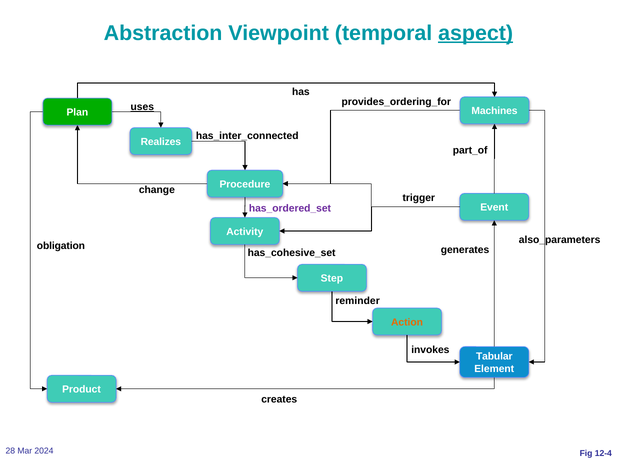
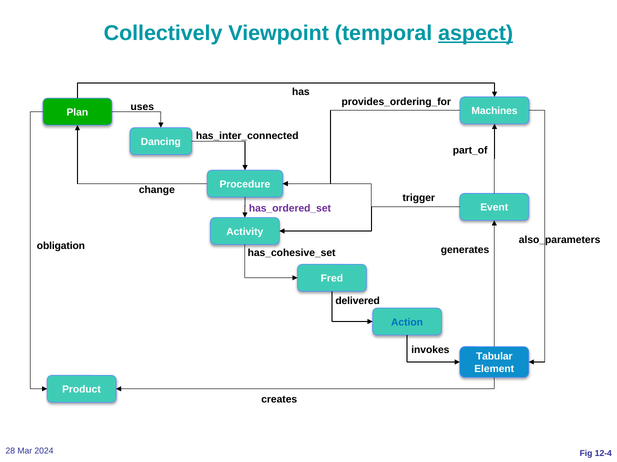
Abstraction: Abstraction -> Collectively
uses underline: present -> none
Realizes: Realizes -> Dancing
Step: Step -> Fred
reminder: reminder -> delivered
Action colour: orange -> blue
